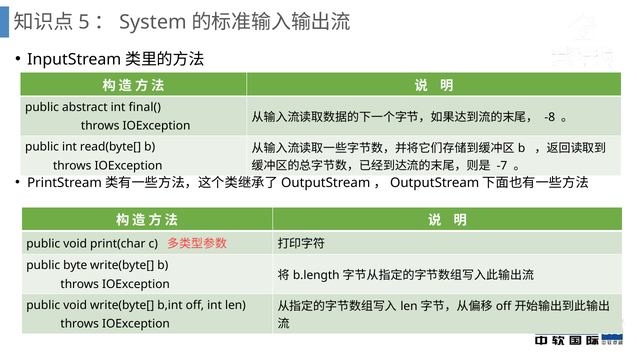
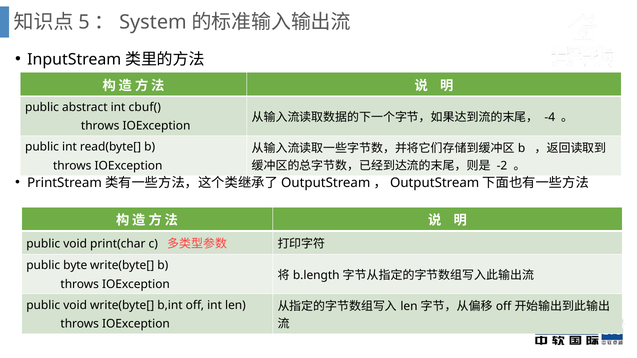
final(: final( -> cbuf(
-8: -8 -> -4
-7: -7 -> -2
